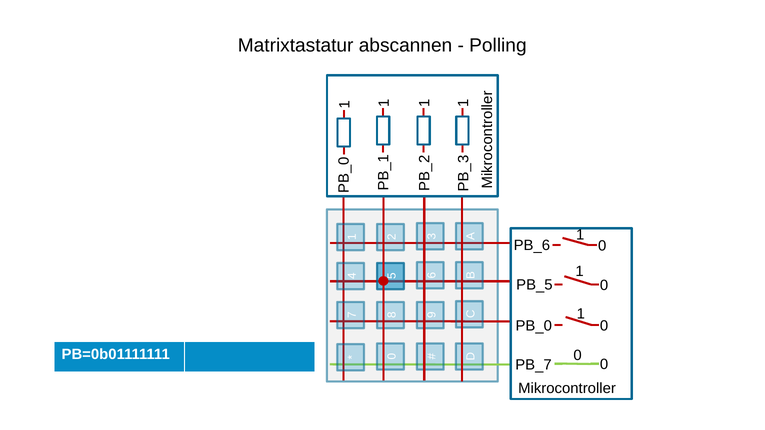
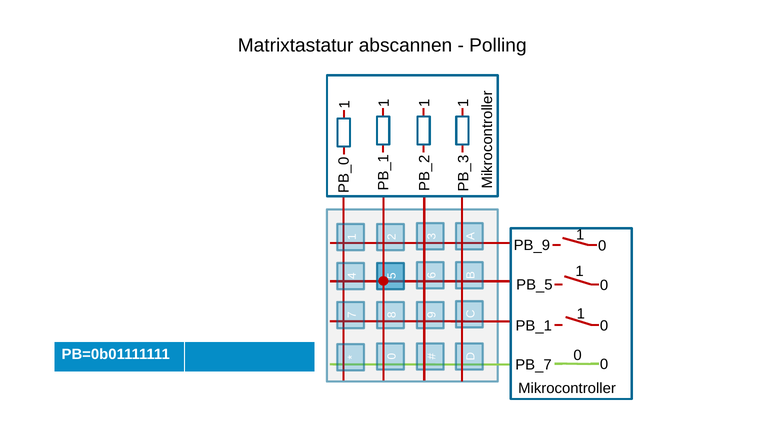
PB_6: PB_6 -> PB_9
PB_0: PB_0 -> PB_1
